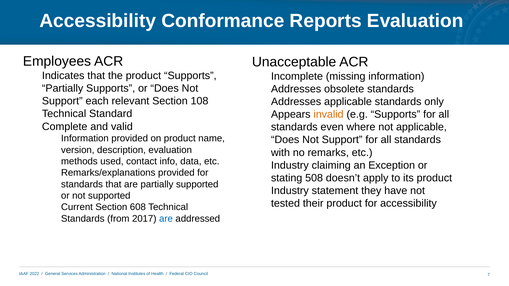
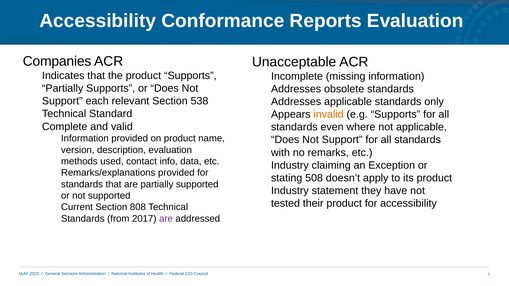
Employees: Employees -> Companies
108: 108 -> 538
608: 608 -> 808
are at (166, 219) colour: blue -> purple
